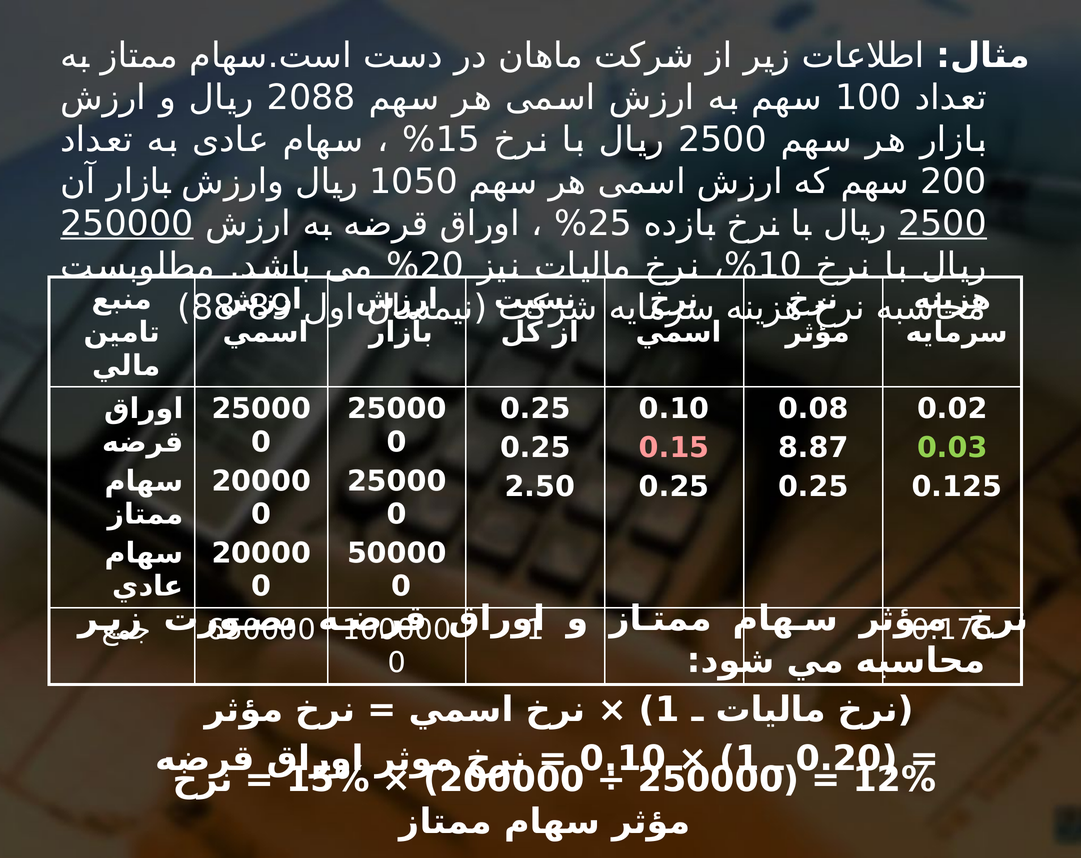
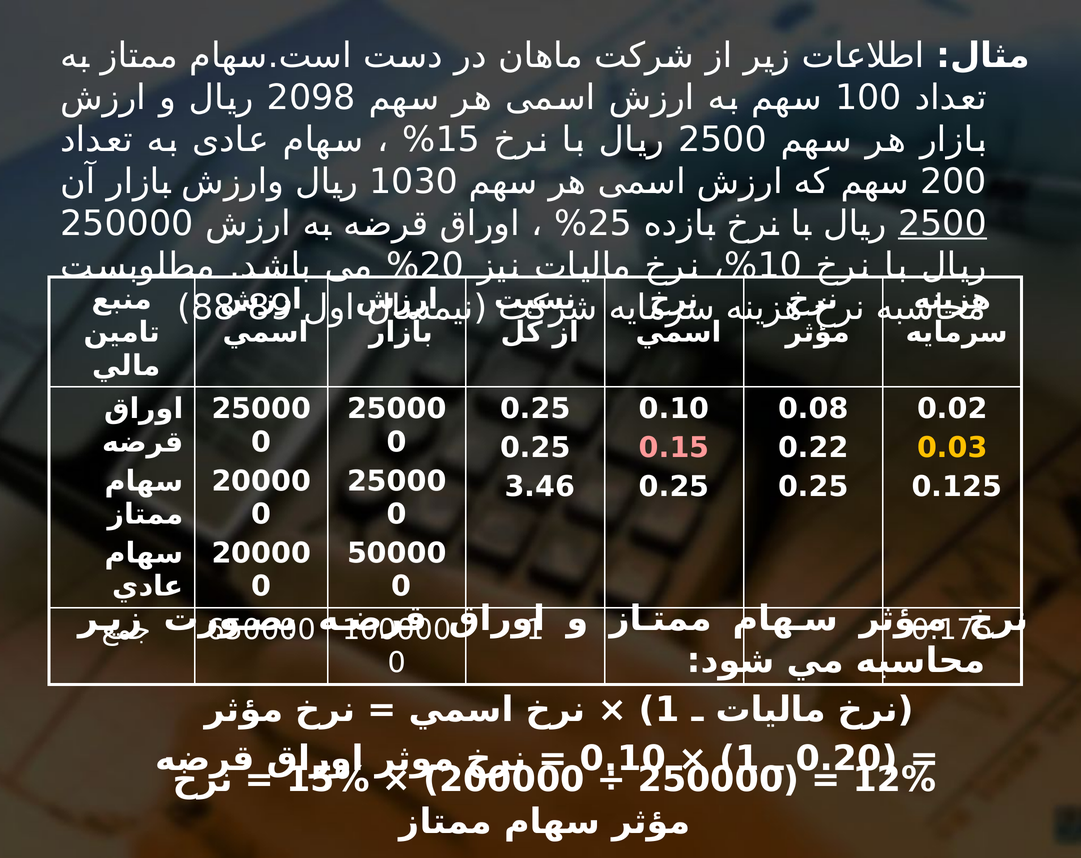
2088: 2088 -> 2098
1050: 1050 -> 1030
250000 at (127, 224) underline: present -> none
8.87: 8.87 -> 0.22
0.03 colour: light green -> yellow
2.50: 2.50 -> 3.46
